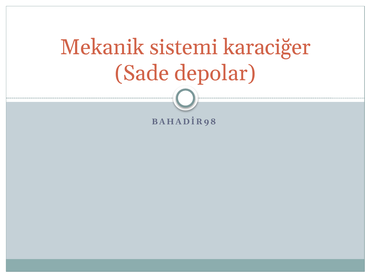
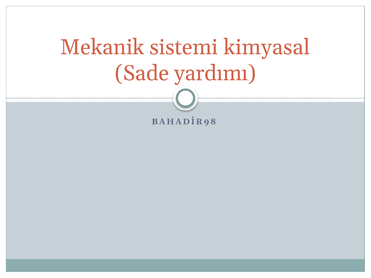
karaciğer: karaciğer -> kimyasal
depolar: depolar -> yardımı
